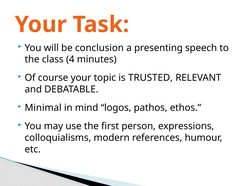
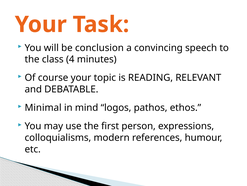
presenting: presenting -> convincing
TRUSTED: TRUSTED -> READING
